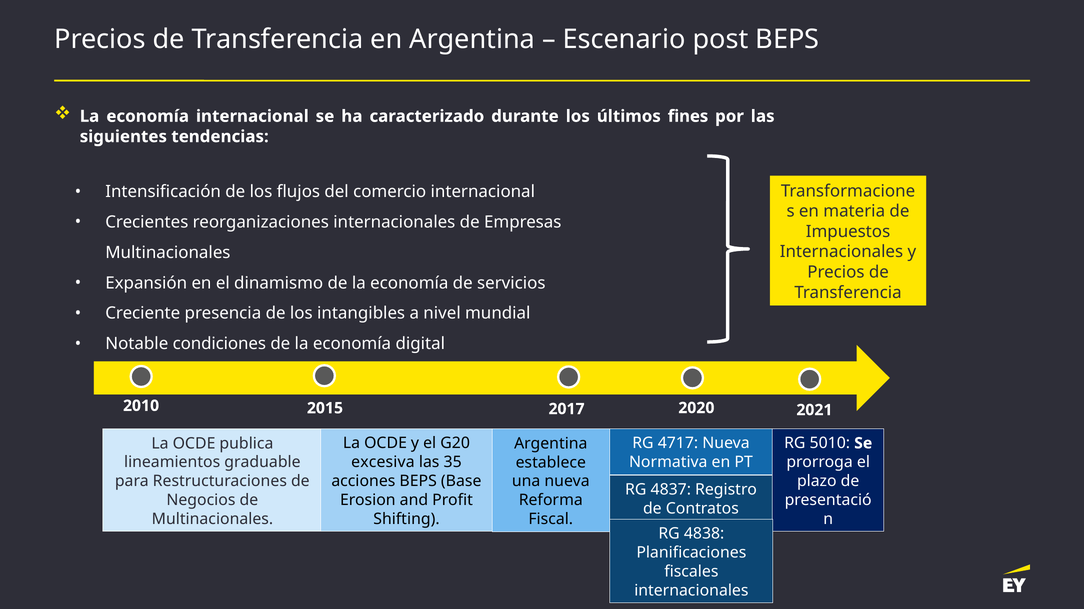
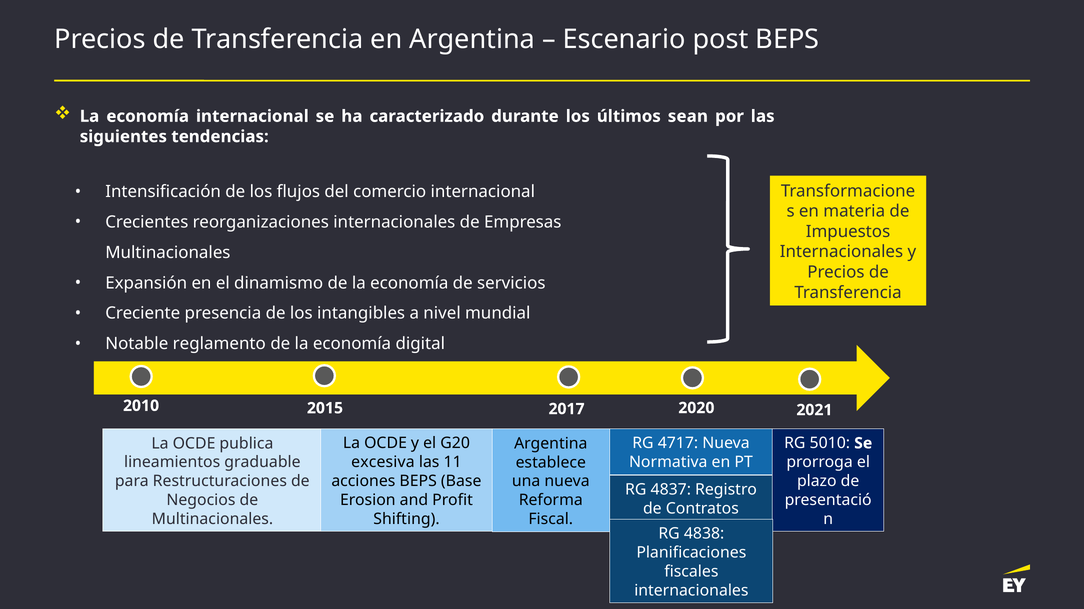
fines: fines -> sean
condiciones: condiciones -> reglamento
35: 35 -> 11
